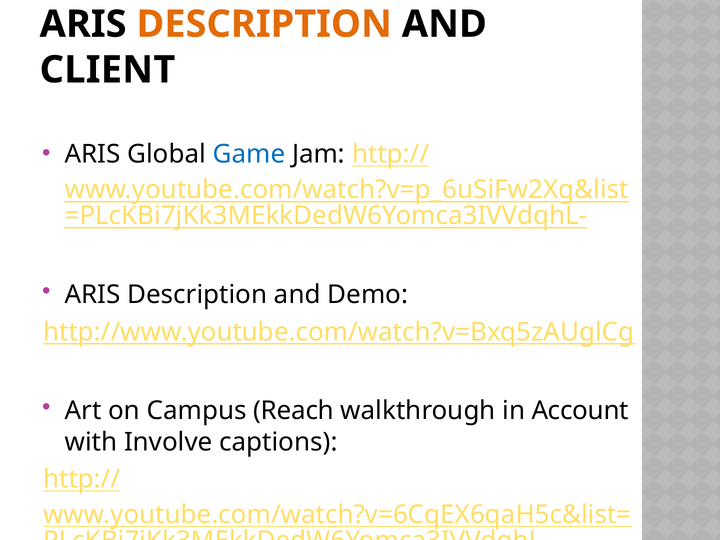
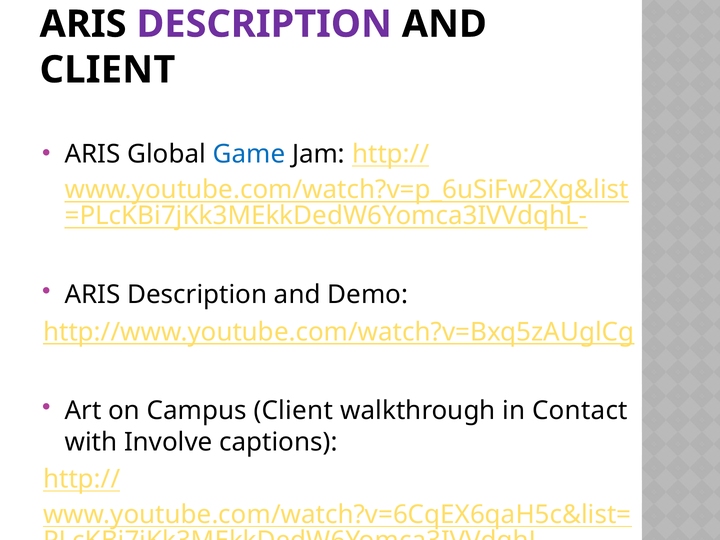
DESCRIPTION at (264, 24) colour: orange -> purple
Campus Reach: Reach -> Client
Account: Account -> Contact
